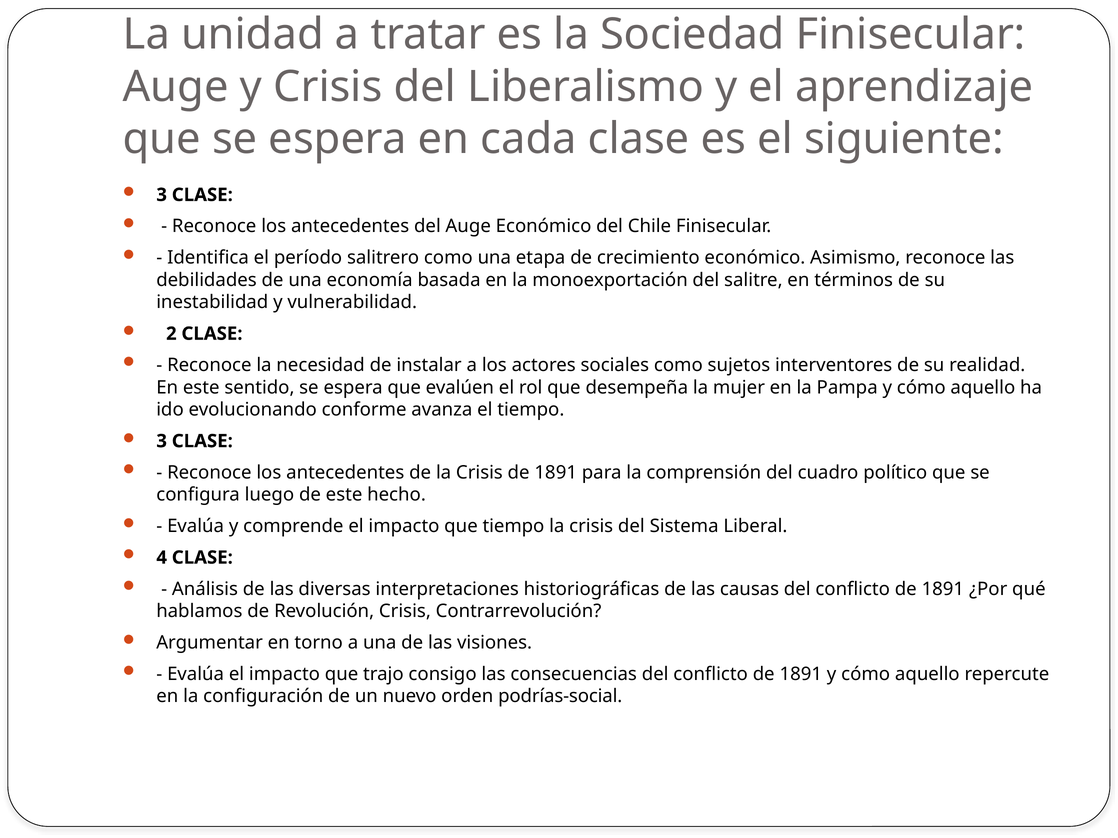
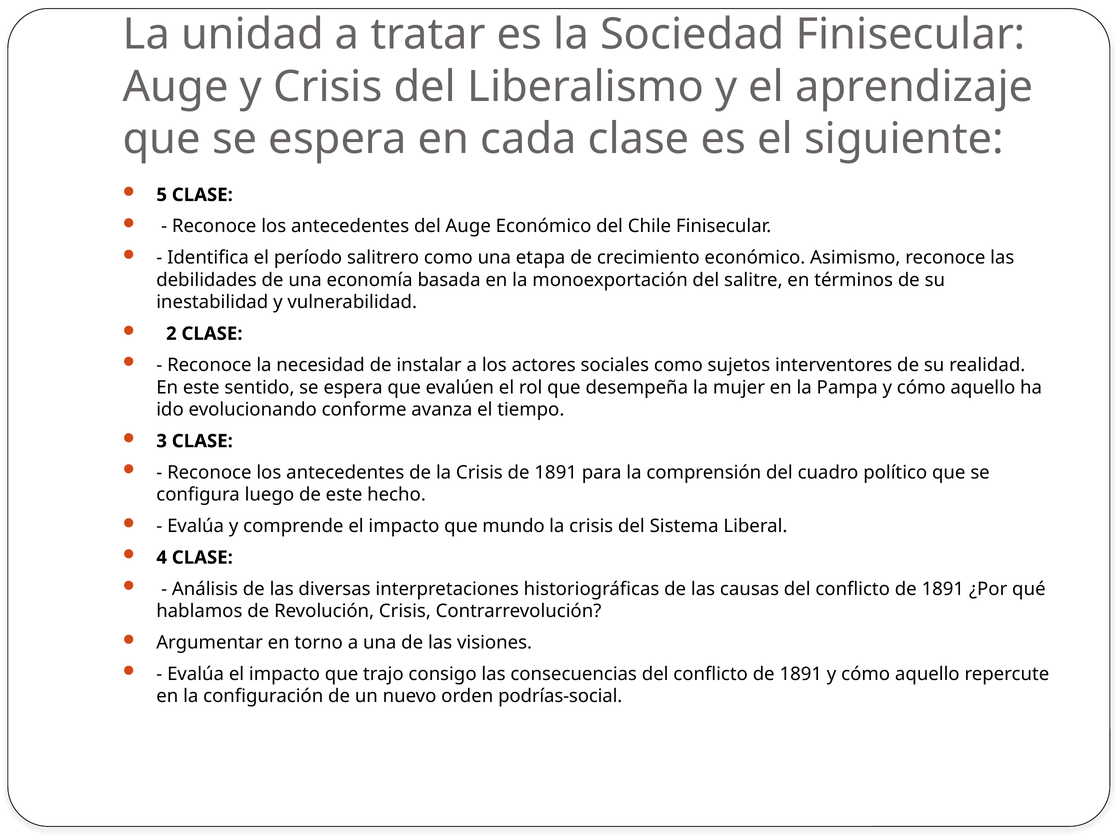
3 at (162, 195): 3 -> 5
que tiempo: tiempo -> mundo
